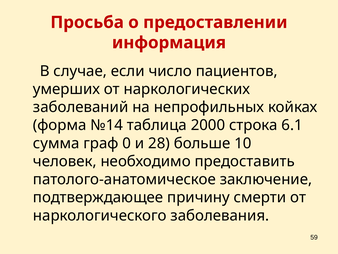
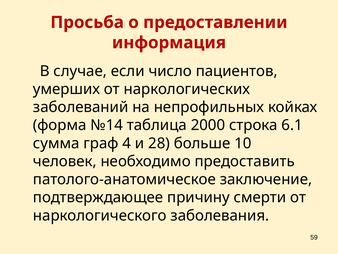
0: 0 -> 4
